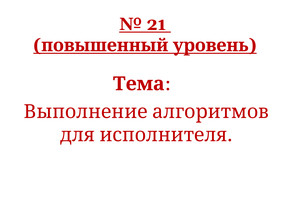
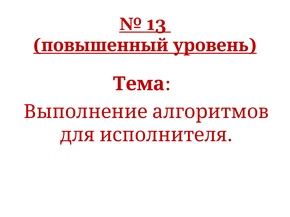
21: 21 -> 13
